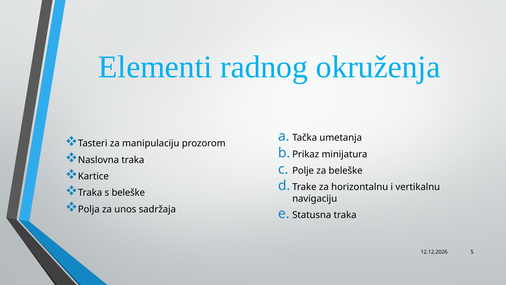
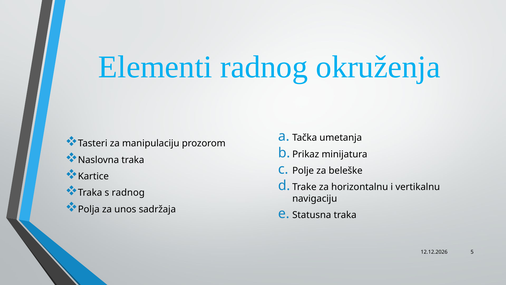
s beleške: beleške -> radnog
